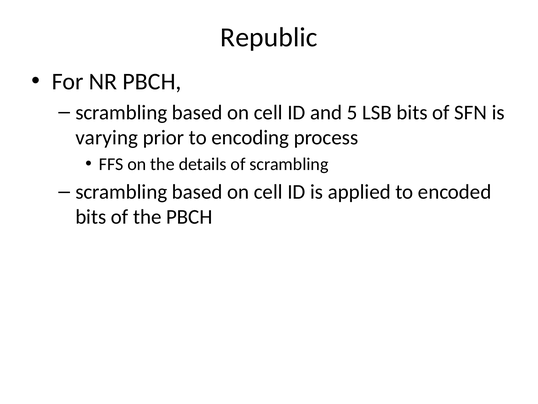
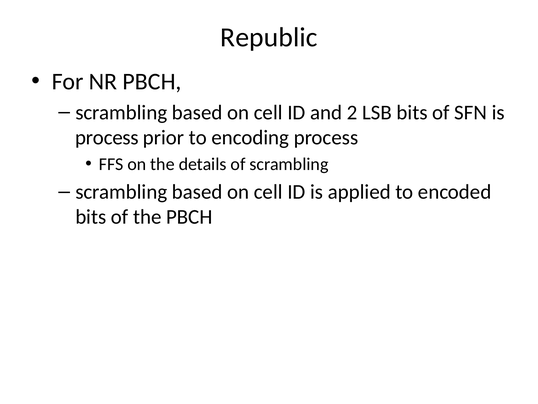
5: 5 -> 2
varying at (107, 137): varying -> process
